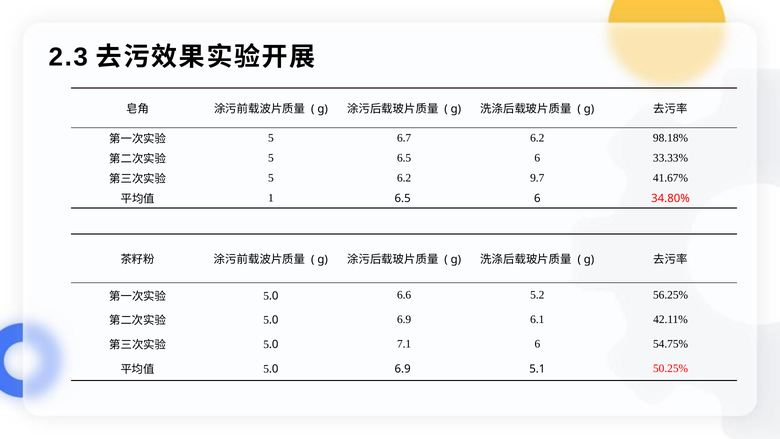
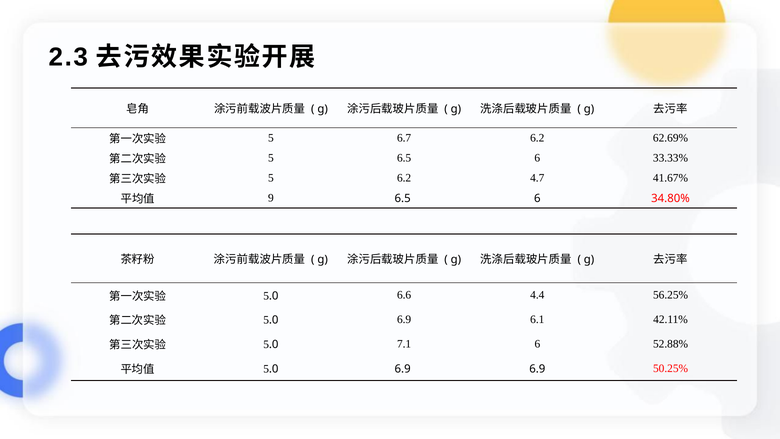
98.18%: 98.18% -> 62.69%
9.7: 9.7 -> 4.7
1: 1 -> 9
5.2: 5.2 -> 4.4
54.75%: 54.75% -> 52.88%
6.9 5.1: 5.1 -> 6.9
